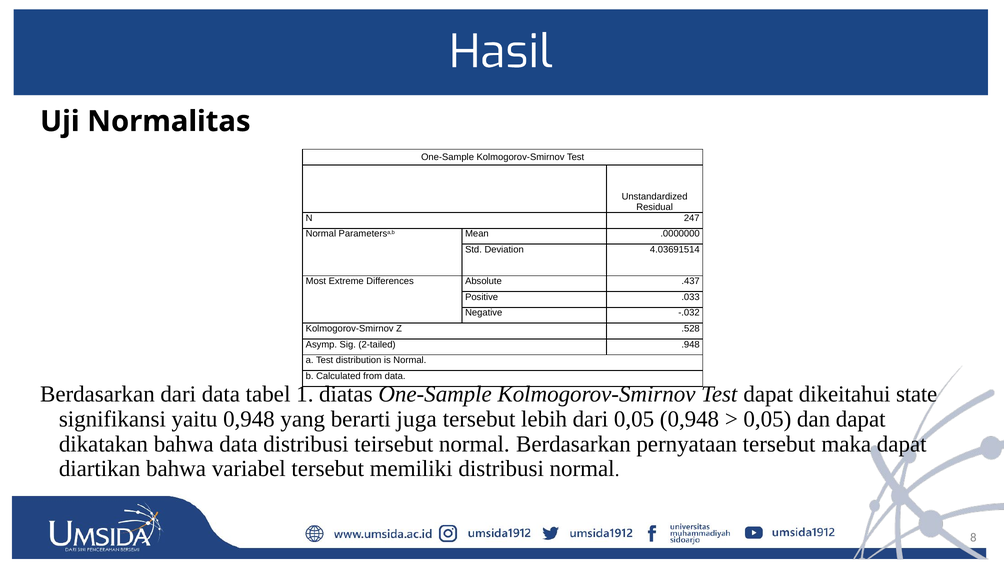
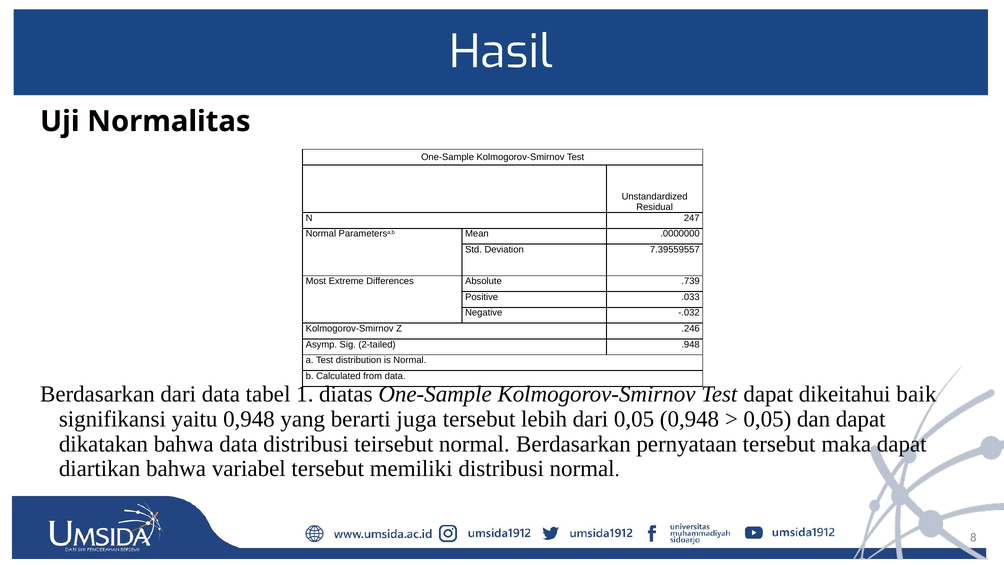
4.03691514: 4.03691514 -> 7.39559557
.437: .437 -> .739
.528: .528 -> .246
state: state -> baik
